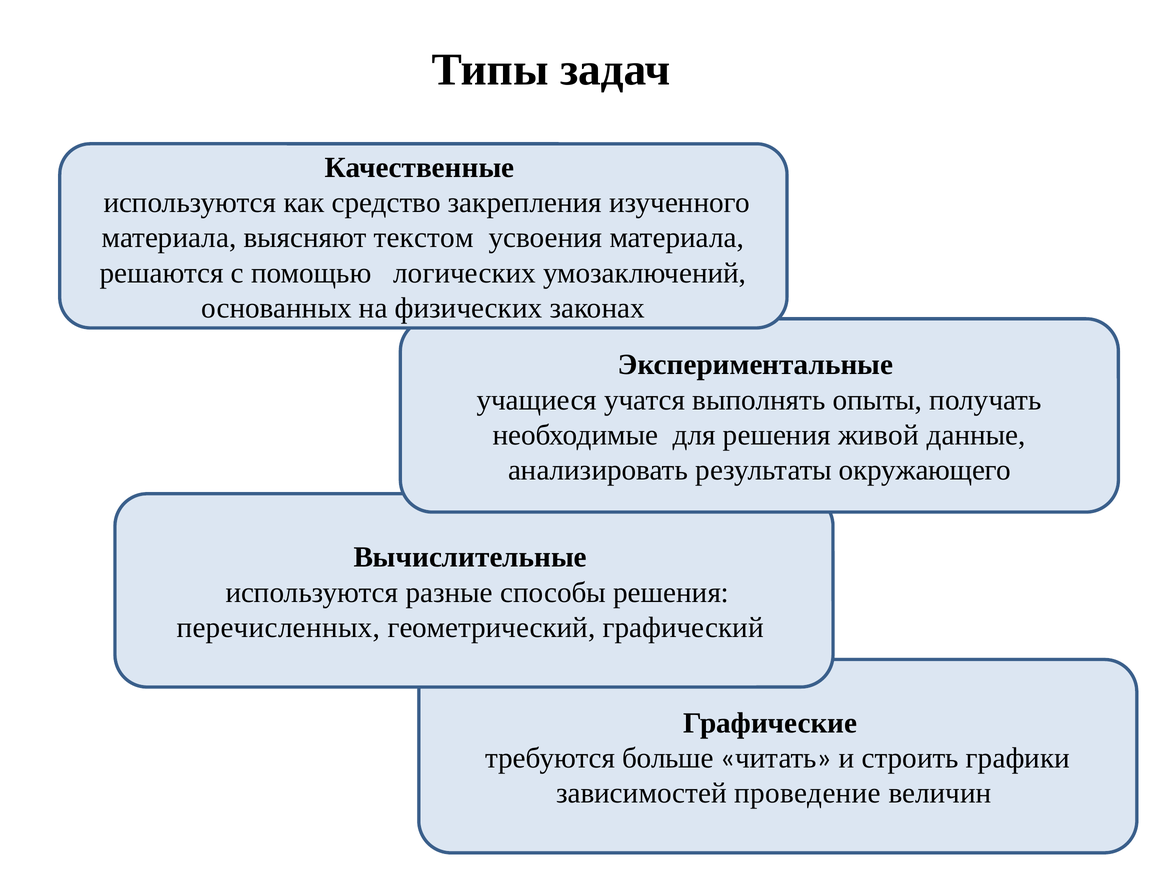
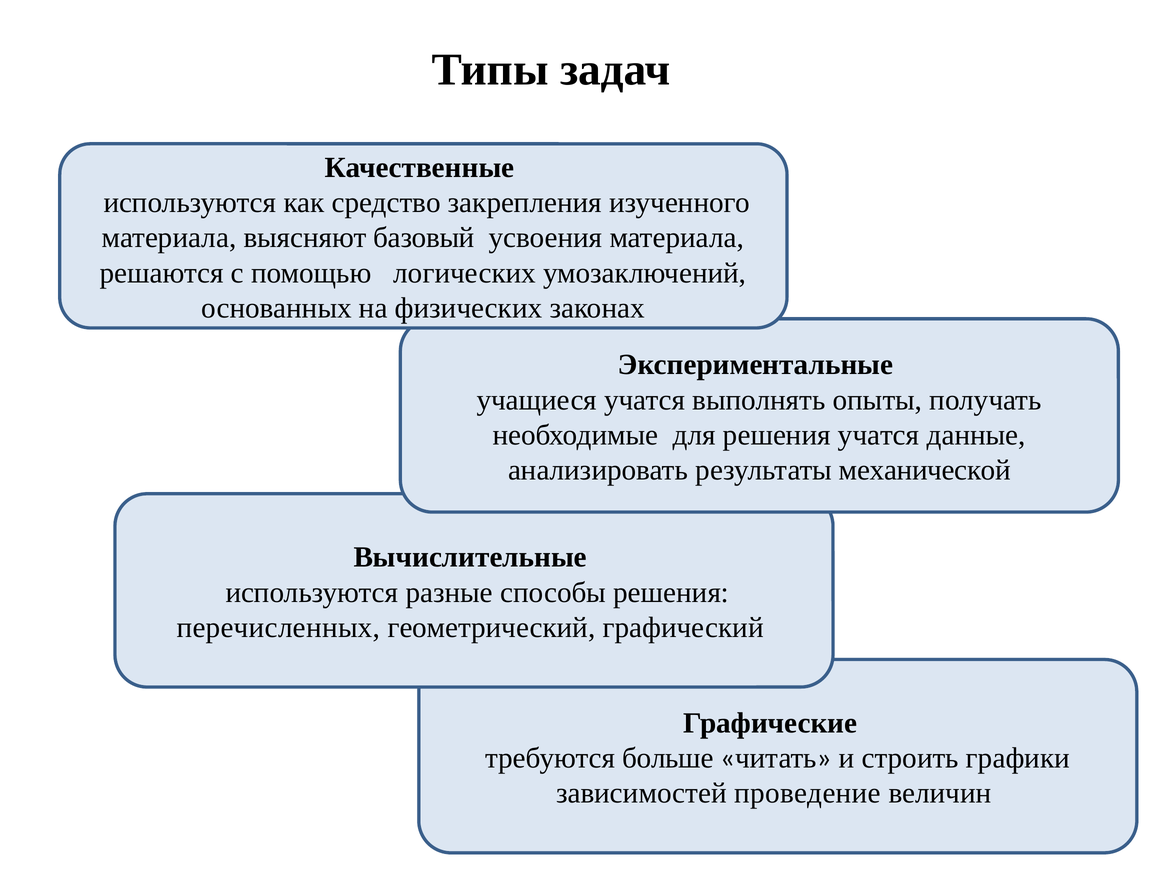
текстом: текстом -> базовый
решения живой: живой -> учатся
окружающего: окружающего -> механической
